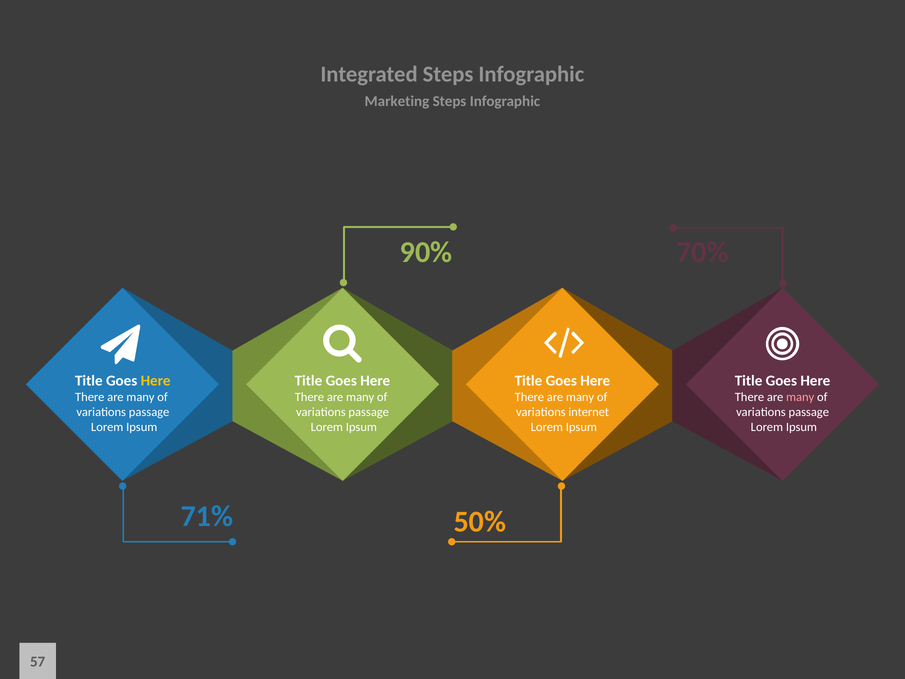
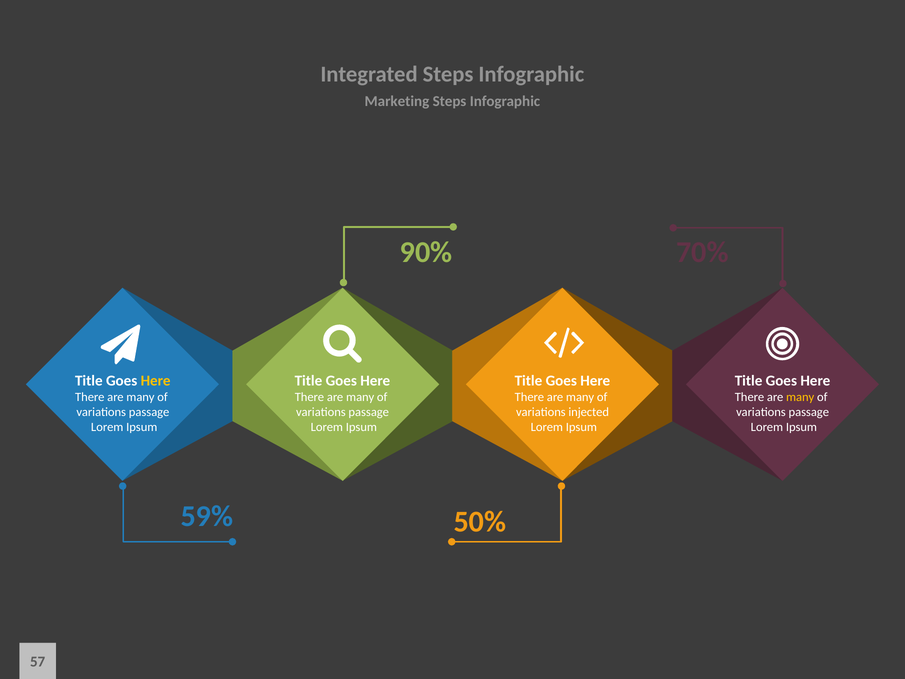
many at (800, 397) colour: pink -> yellow
internet: internet -> injected
71%: 71% -> 59%
